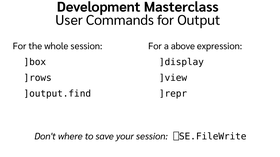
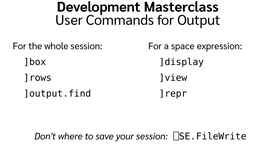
above: above -> space
